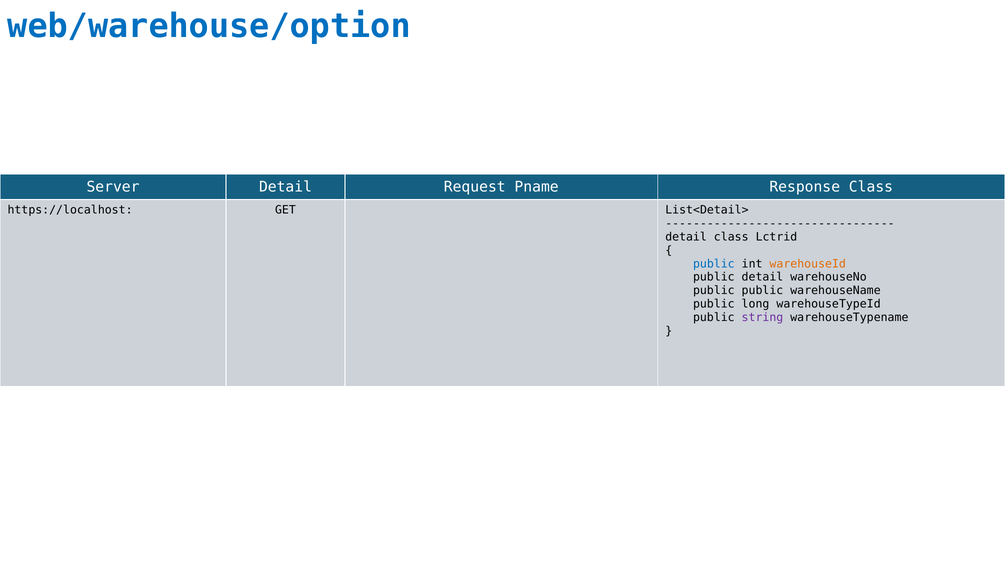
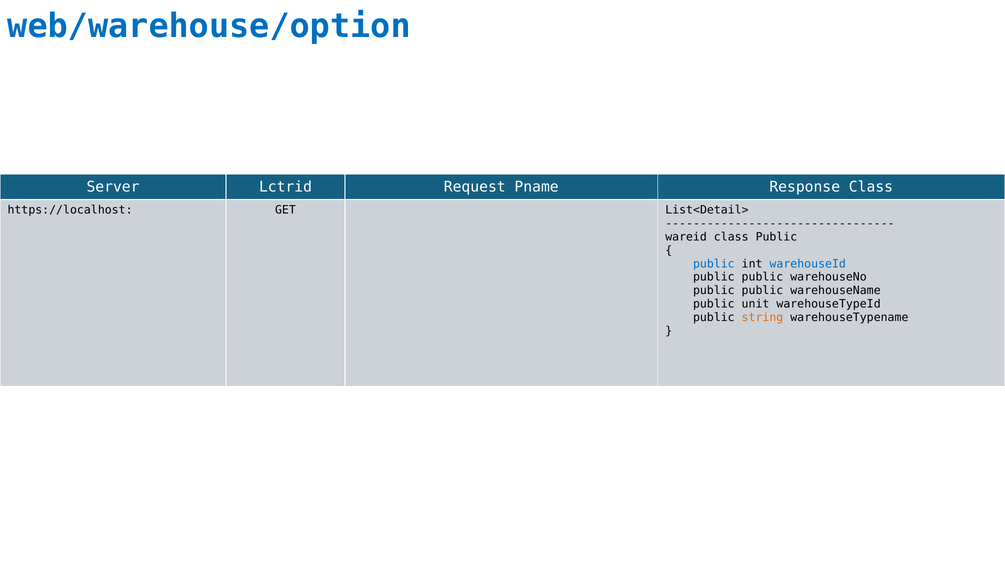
Server Detail: Detail -> Lctrid
detail at (686, 237): detail -> wareid
class Lctrid: Lctrid -> Public
warehouseId colour: orange -> blue
detail at (762, 277): detail -> public
long: long -> unit
string colour: purple -> orange
